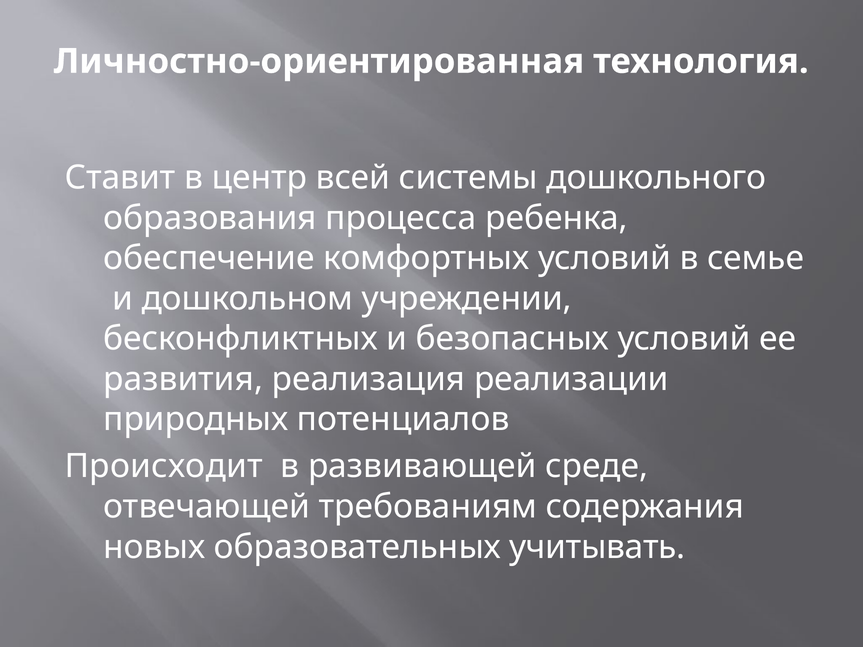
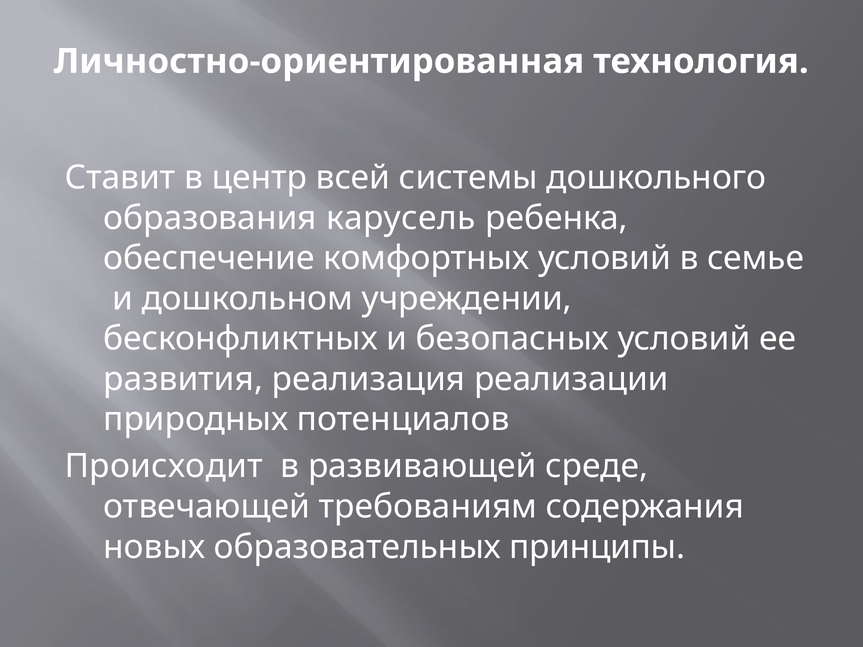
процесса: процесса -> карусель
учитывать: учитывать -> принципы
